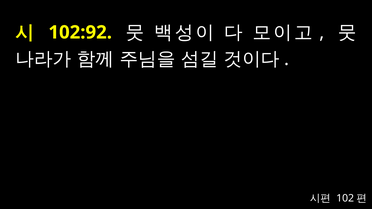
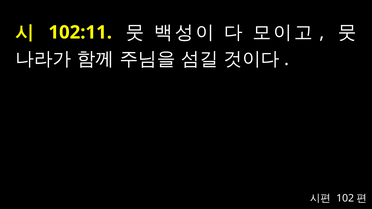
102:92: 102:92 -> 102:11
